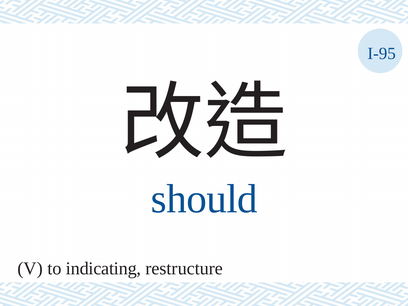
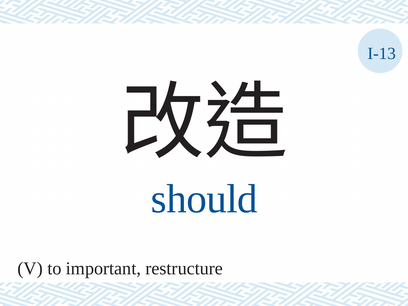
I-95: I-95 -> I-13
indicating: indicating -> important
